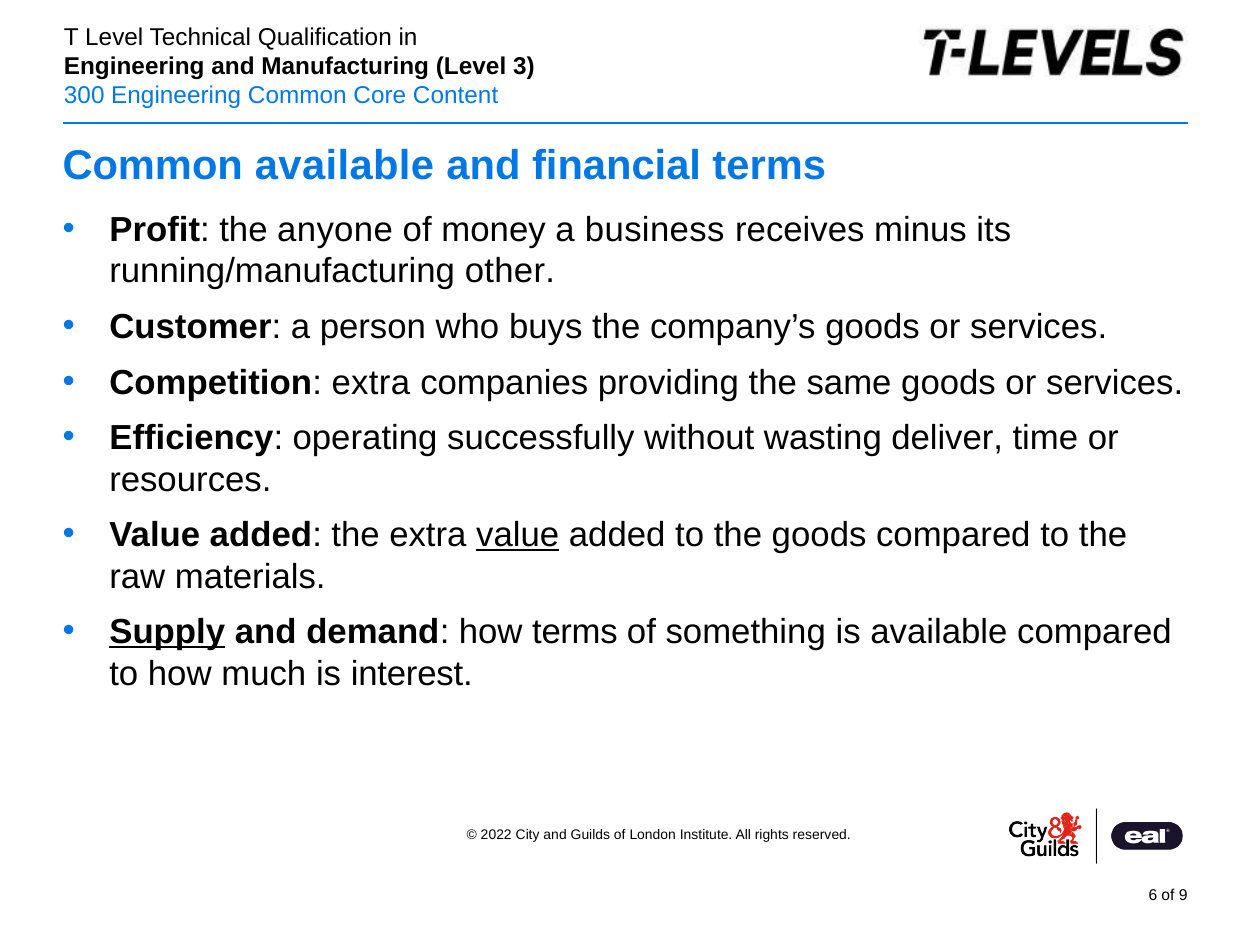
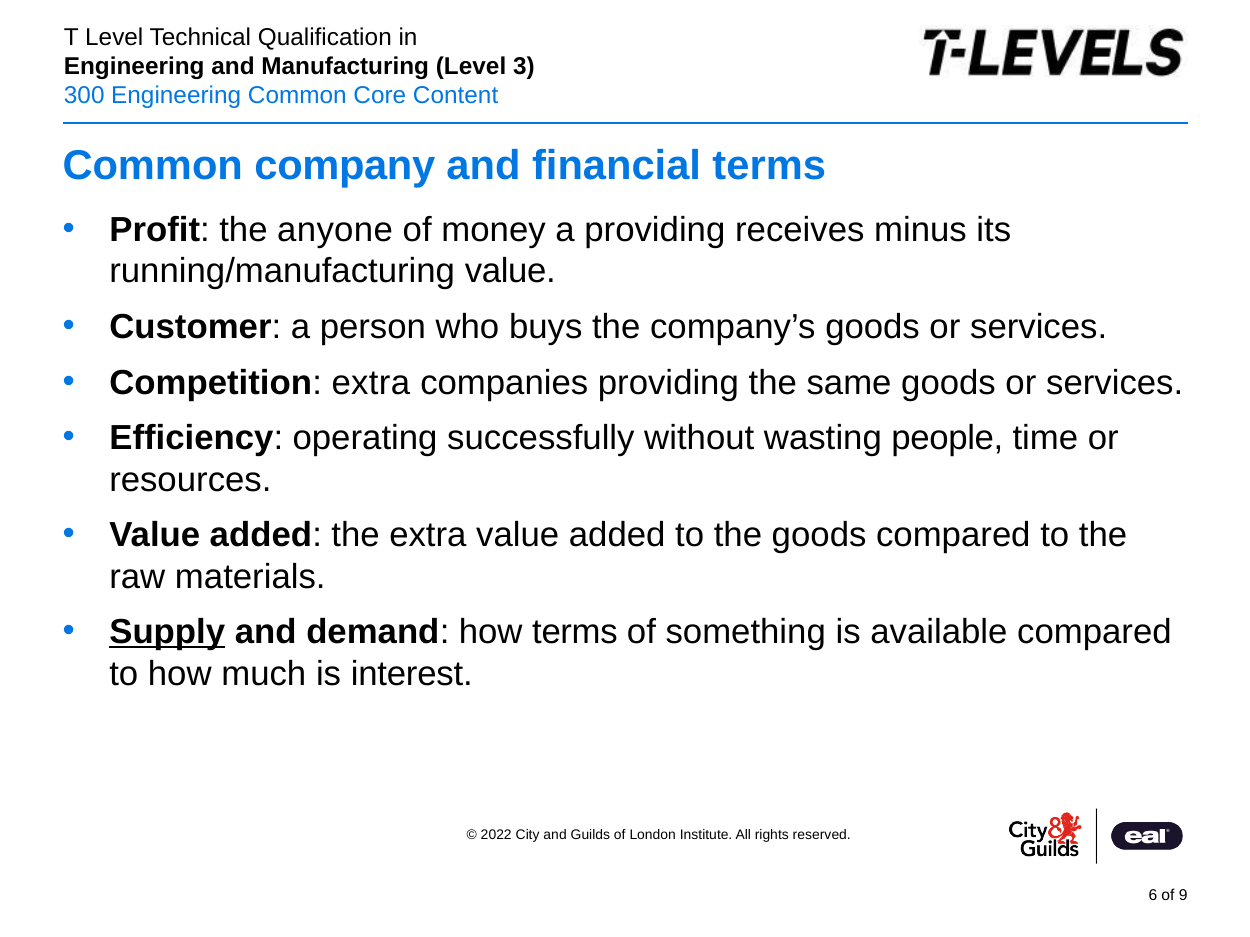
Common available: available -> company
a business: business -> providing
running/manufacturing other: other -> value
deliver: deliver -> people
value at (518, 536) underline: present -> none
